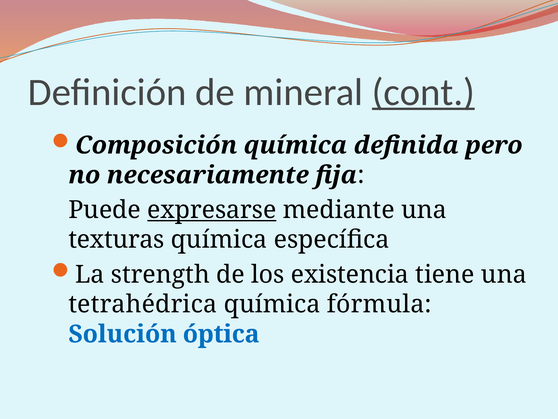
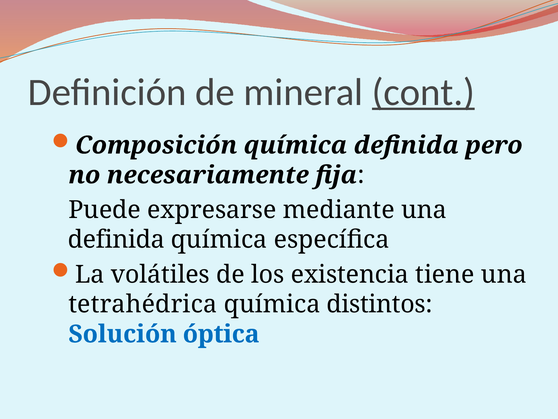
expresarse underline: present -> none
texturas at (116, 239): texturas -> definida
strength: strength -> volátiles
fórmula: fórmula -> distintos
